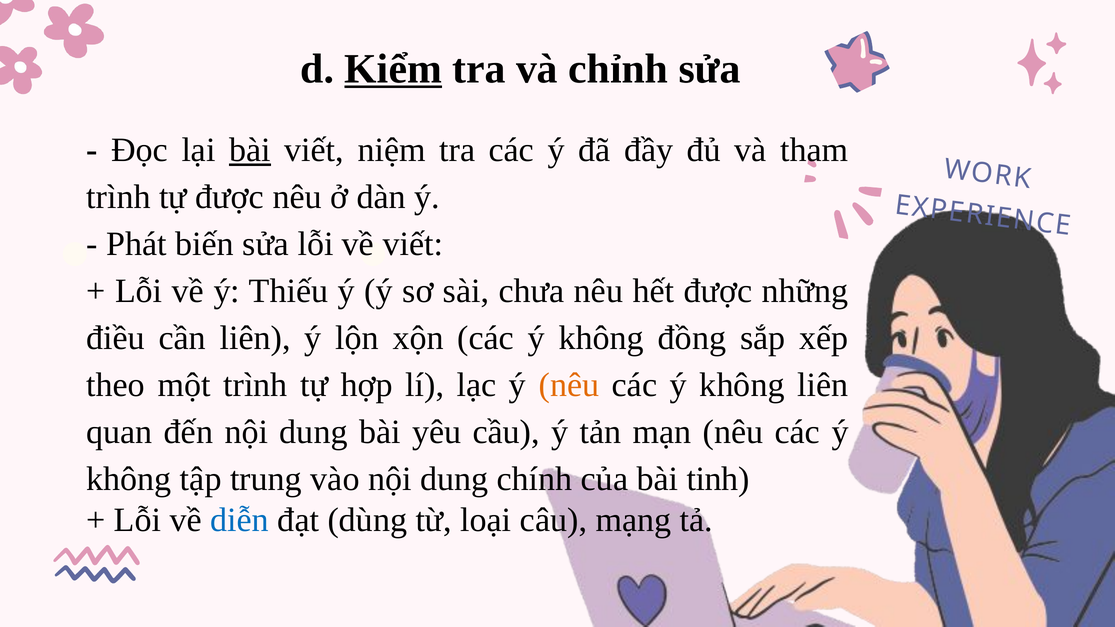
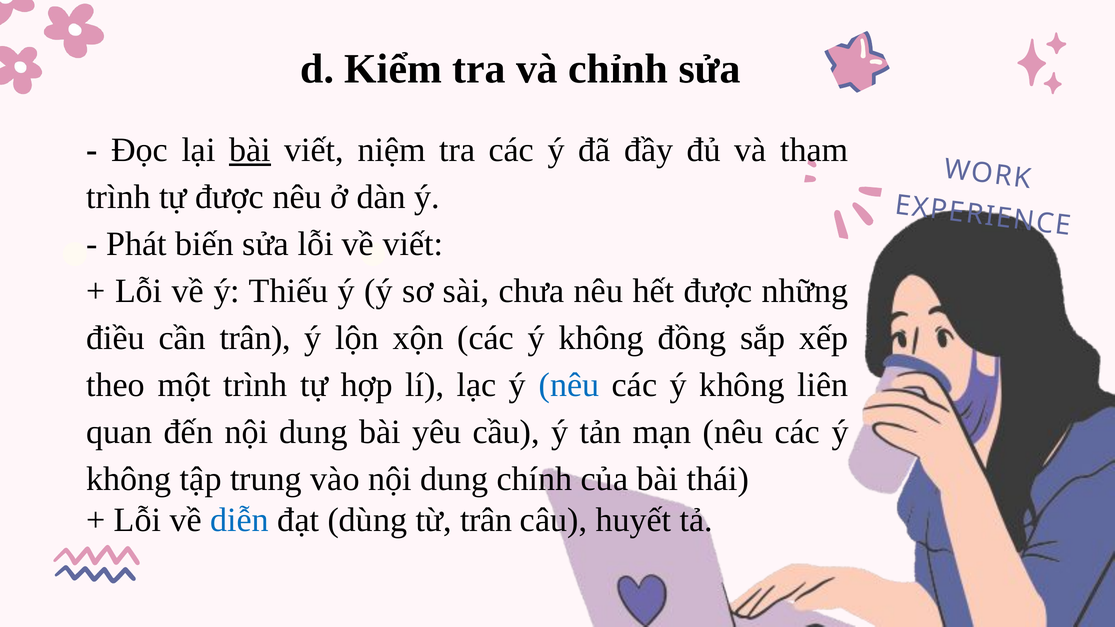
Kiểm underline: present -> none
cần liên: liên -> trân
nêu at (569, 385) colour: orange -> blue
tinh: tinh -> thái
từ loại: loại -> trân
mạng: mạng -> huyết
